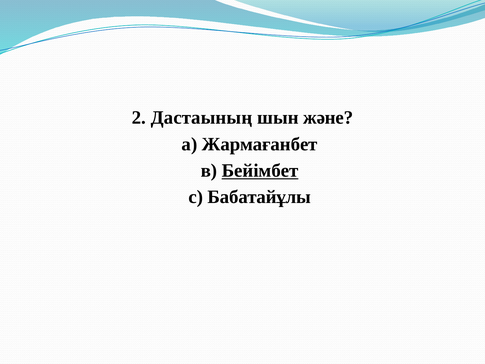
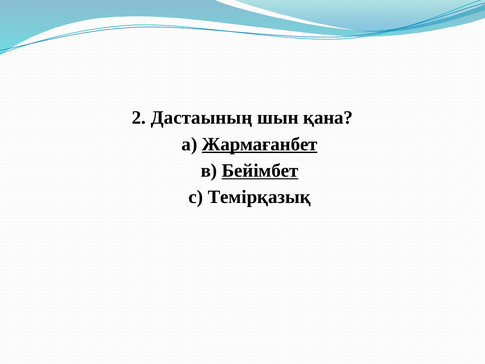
және: және -> қана
Жармағанбет underline: none -> present
Бабатайұлы: Бабатайұлы -> Темірқазық
